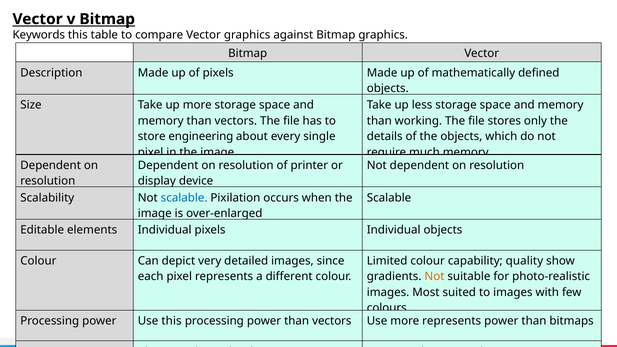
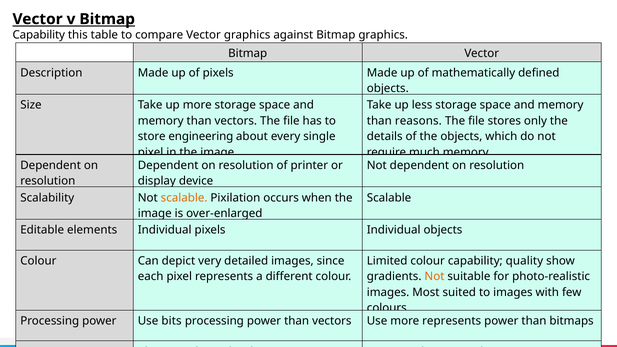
Keywords at (39, 35): Keywords -> Capability
working: working -> reasons
scalable at (184, 198) colour: blue -> orange
Use this: this -> bits
